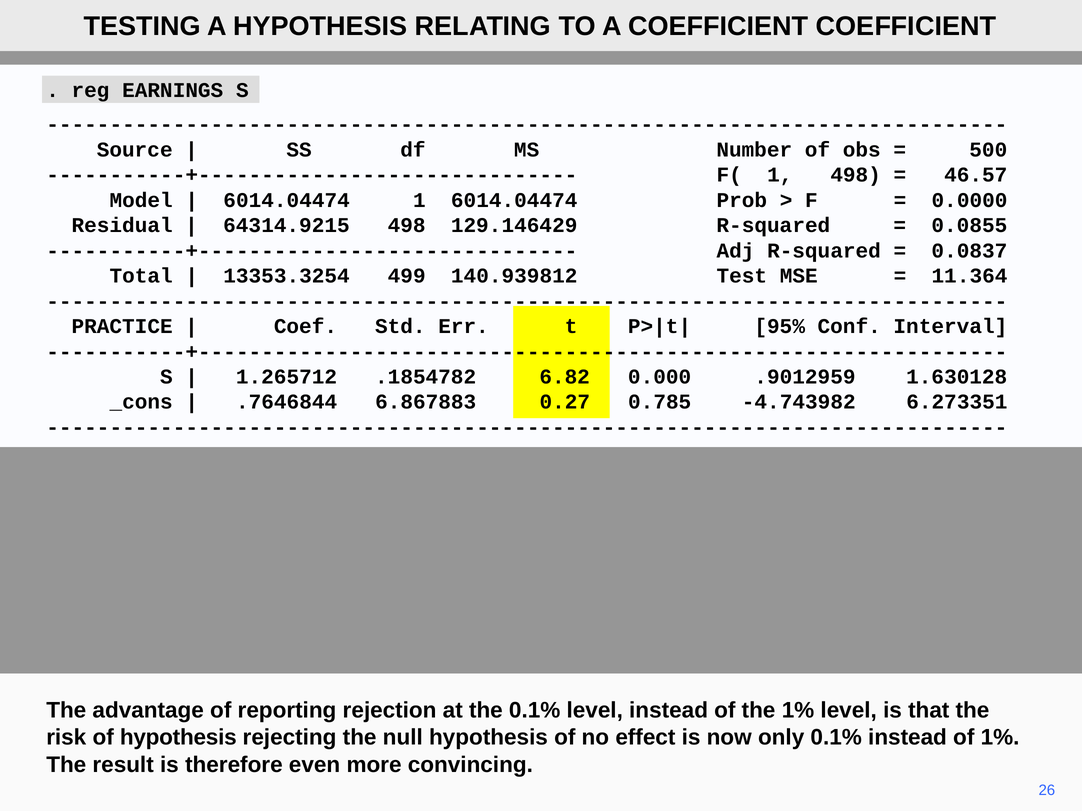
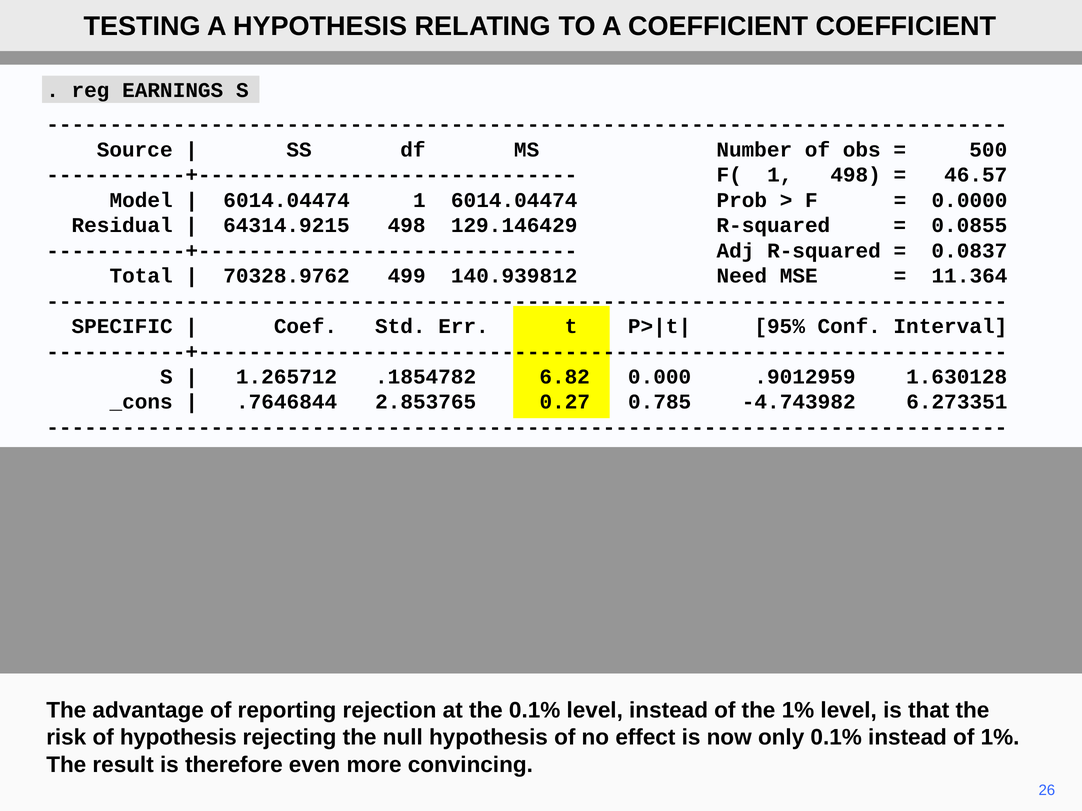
13353.3254: 13353.3254 -> 70328.9762
Test: Test -> Need
PRACTICE: PRACTICE -> SPECIFIC
6.867883: 6.867883 -> 2.853765
